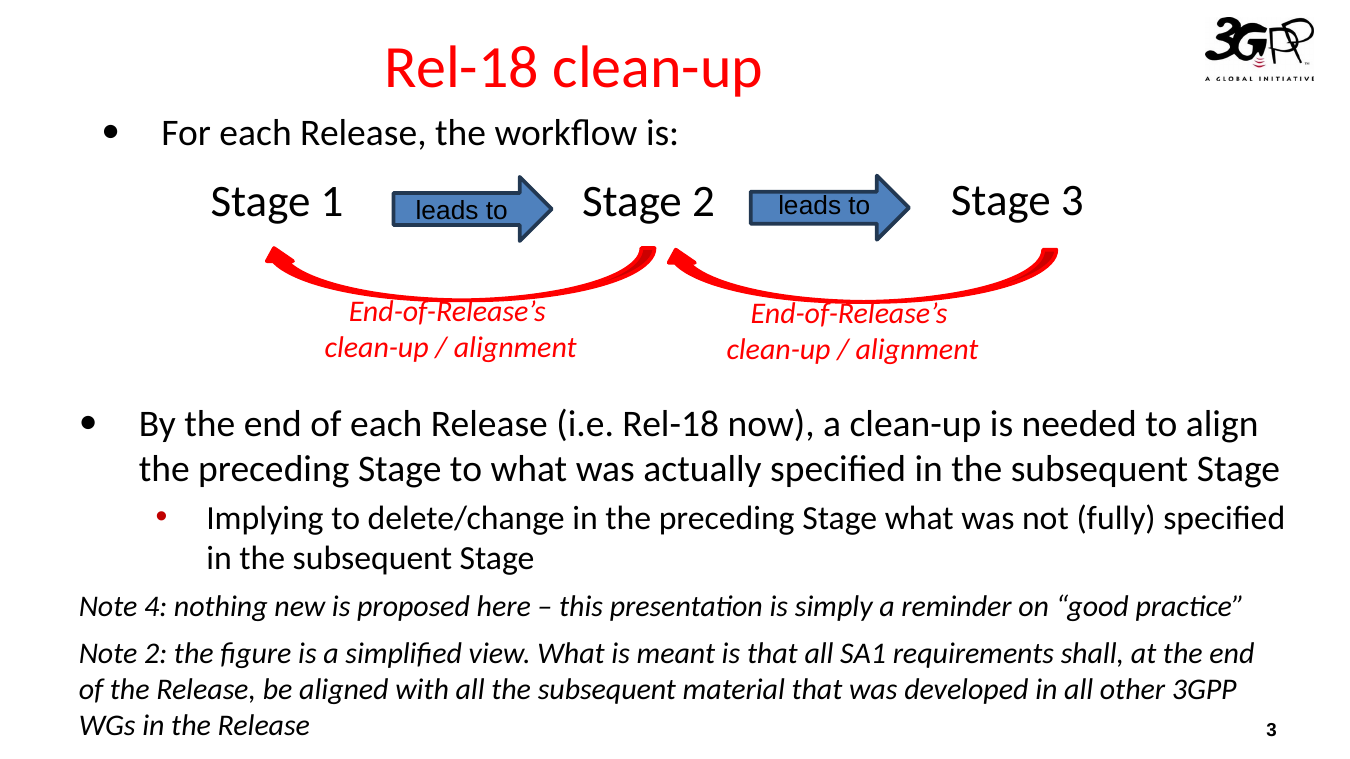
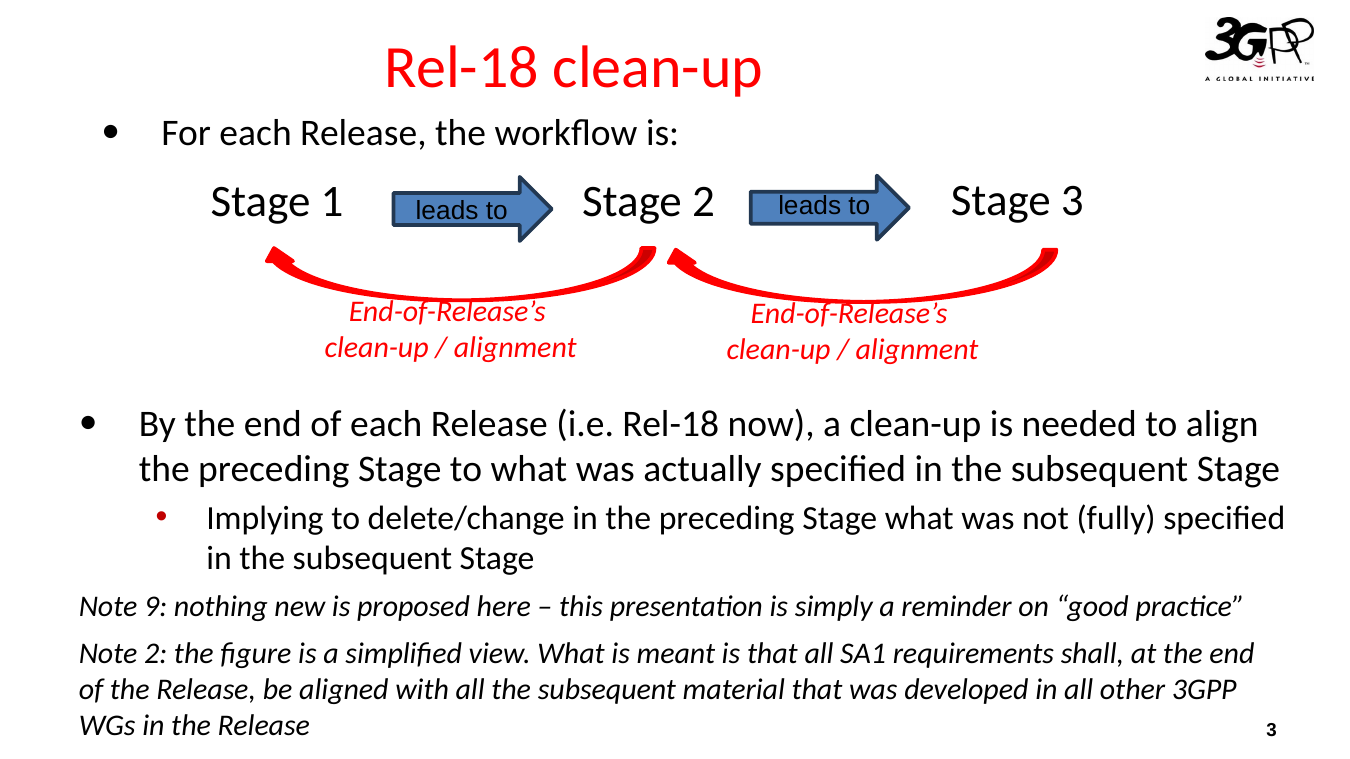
4: 4 -> 9
